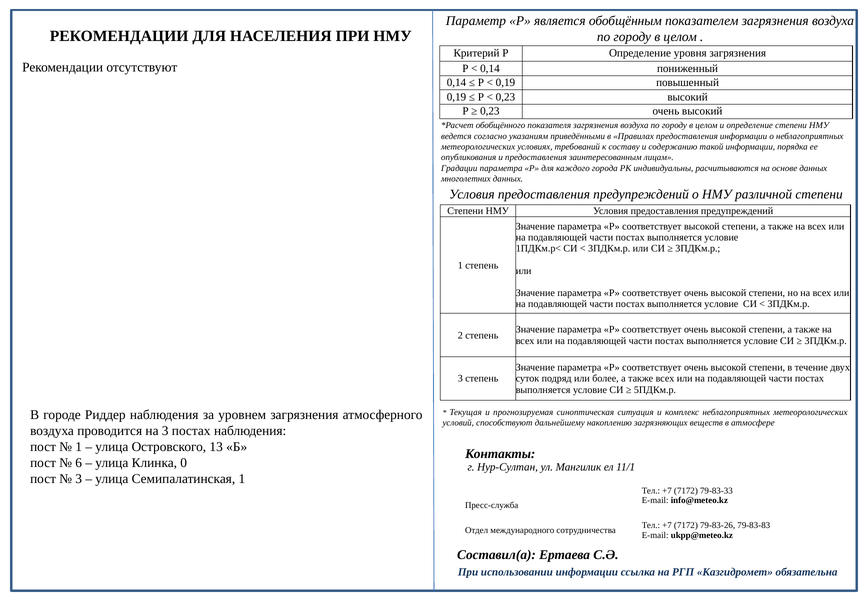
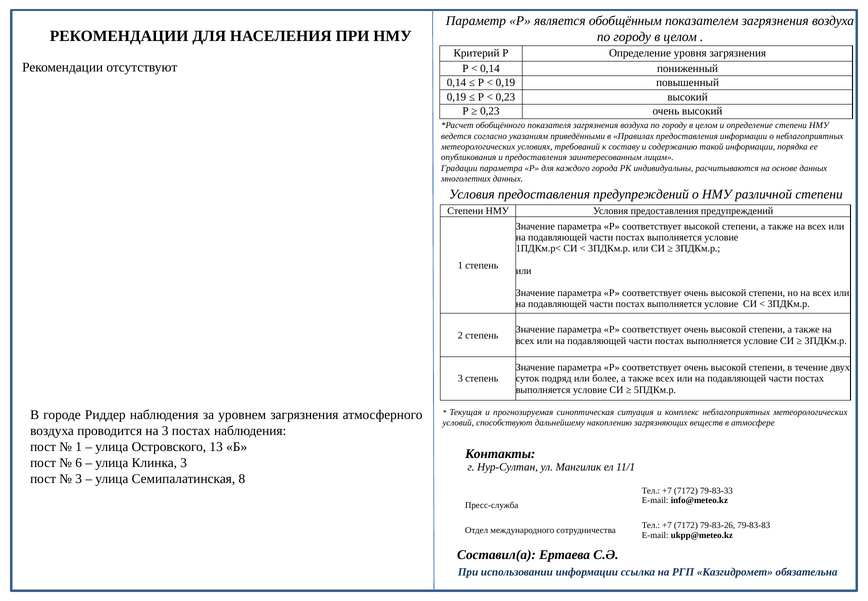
Клинка 0: 0 -> 3
Семипалатинская 1: 1 -> 8
